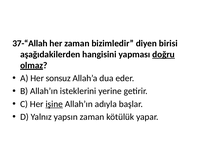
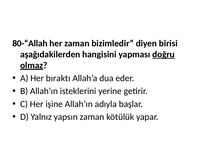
37-“Allah: 37-“Allah -> 80-“Allah
sonsuz: sonsuz -> bıraktı
işine underline: present -> none
